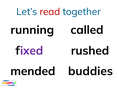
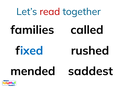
running: running -> families
ixed colour: purple -> blue
buddies: buddies -> saddest
